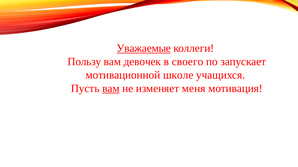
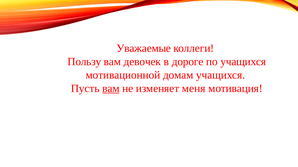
Уважаемые underline: present -> none
своего: своего -> дороге
по запускает: запускает -> учащихся
школе: школе -> домам
